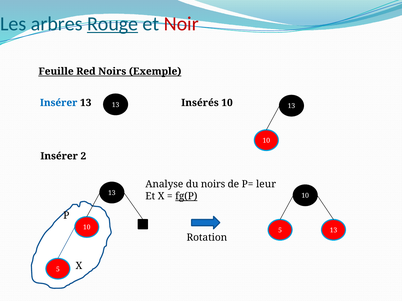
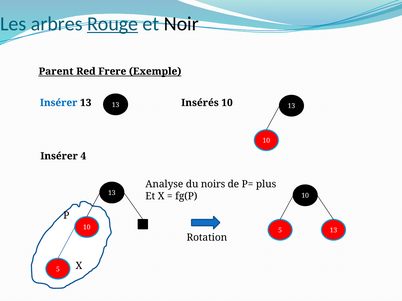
Noir colour: red -> black
Feuille: Feuille -> Parent
Red Noirs: Noirs -> Frere
2: 2 -> 4
leur: leur -> plus
fg(P underline: present -> none
